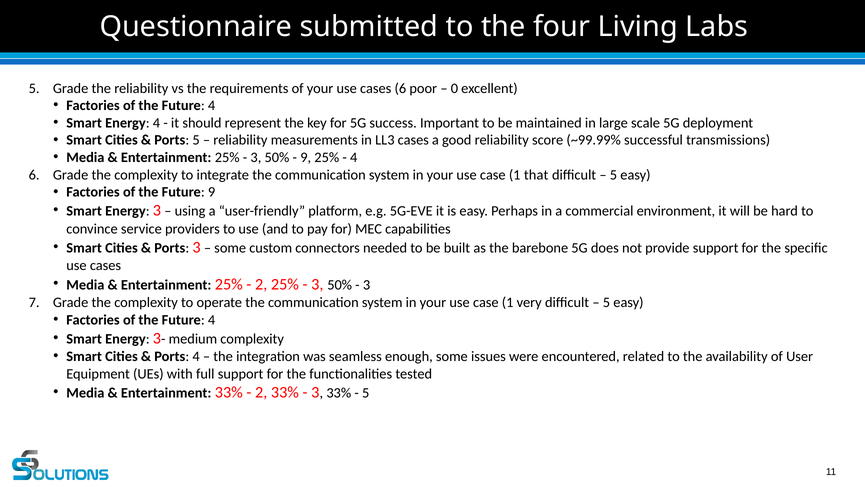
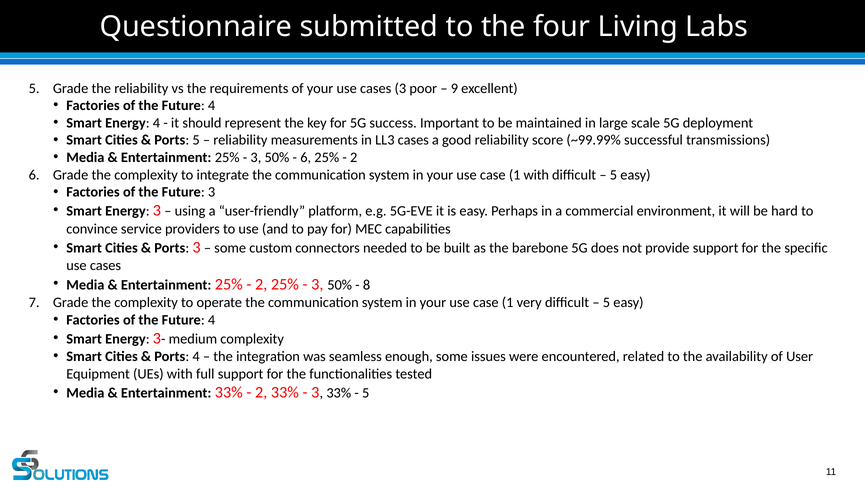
cases 6: 6 -> 3
0: 0 -> 9
9 at (306, 157): 9 -> 6
4 at (354, 157): 4 -> 2
1 that: that -> with
Future 9: 9 -> 3
3 at (367, 285): 3 -> 8
